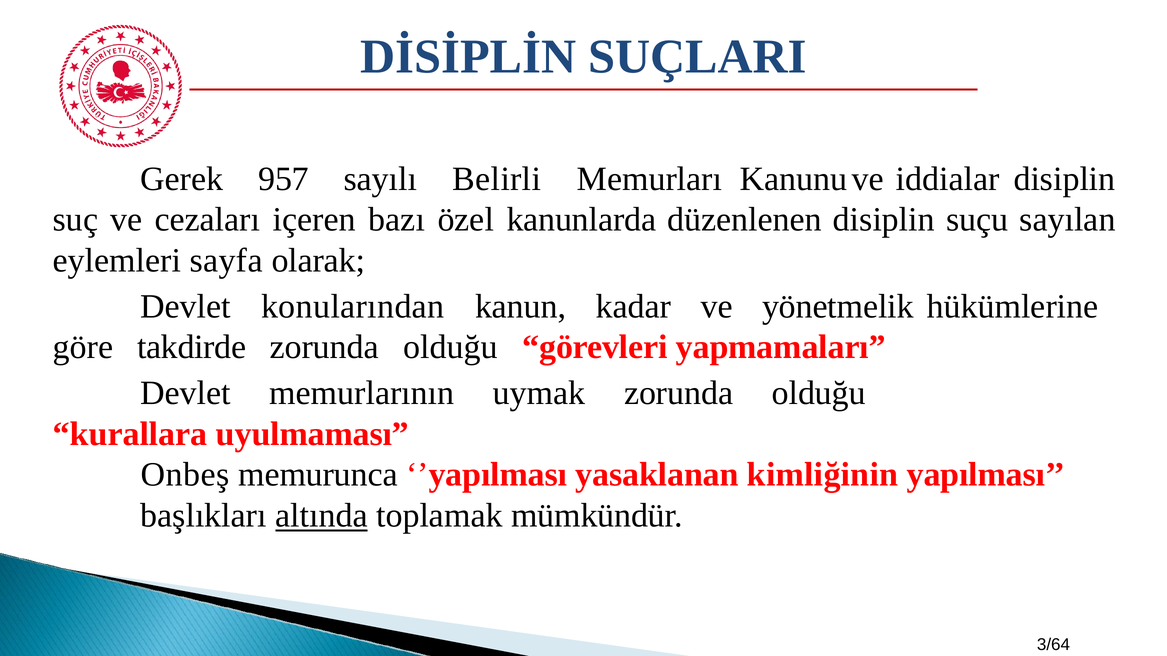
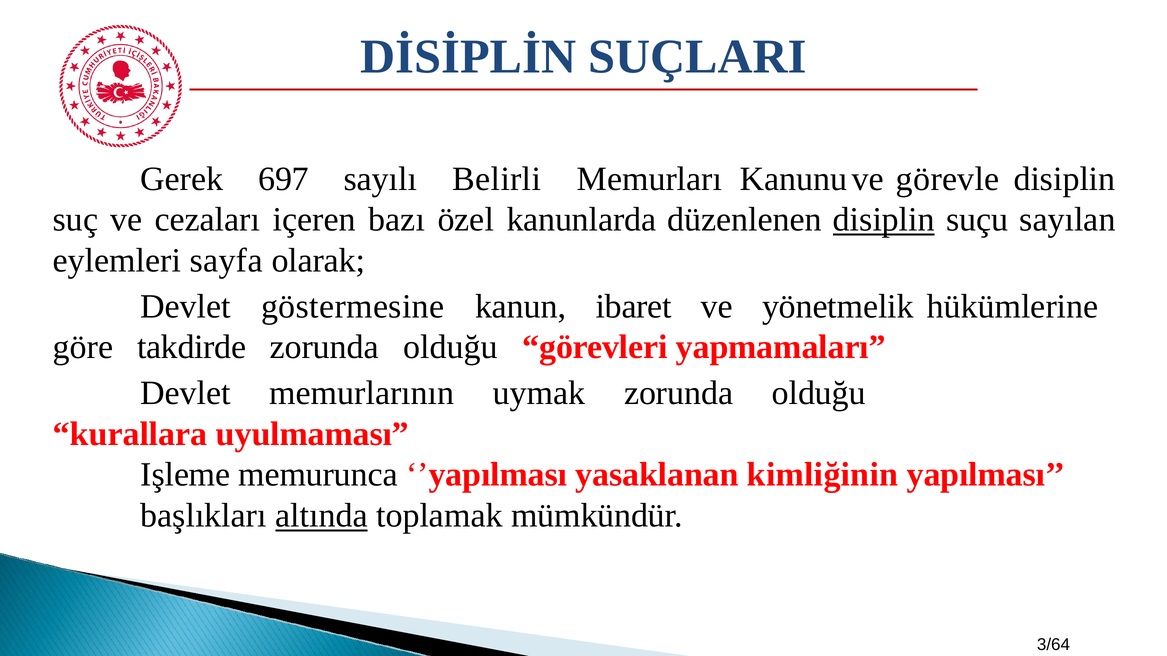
957: 957 -> 697
iddialar: iddialar -> görevle
disiplin at (884, 220) underline: none -> present
konularından: konularından -> göstermesine
kadar: kadar -> ibaret
Onbeş: Onbeş -> Işleme
